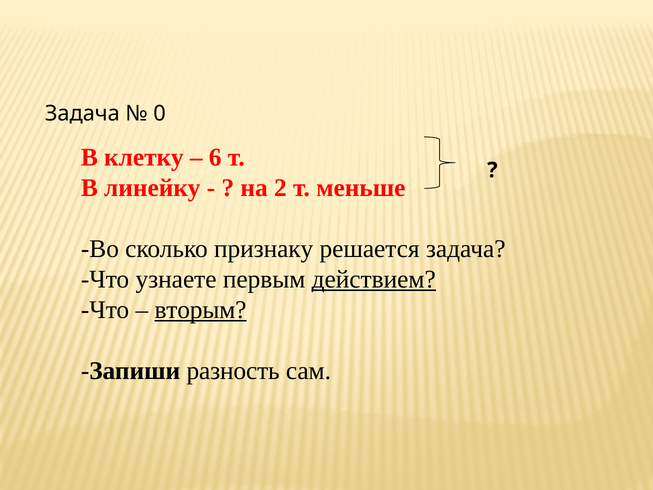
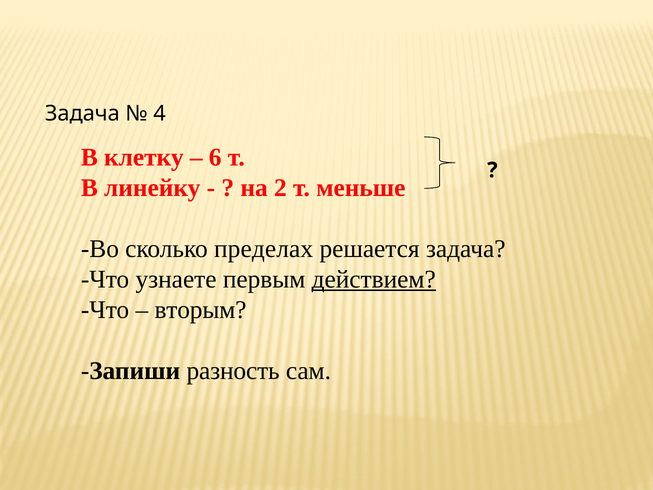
0: 0 -> 4
признаку: признаку -> пределах
вторым underline: present -> none
